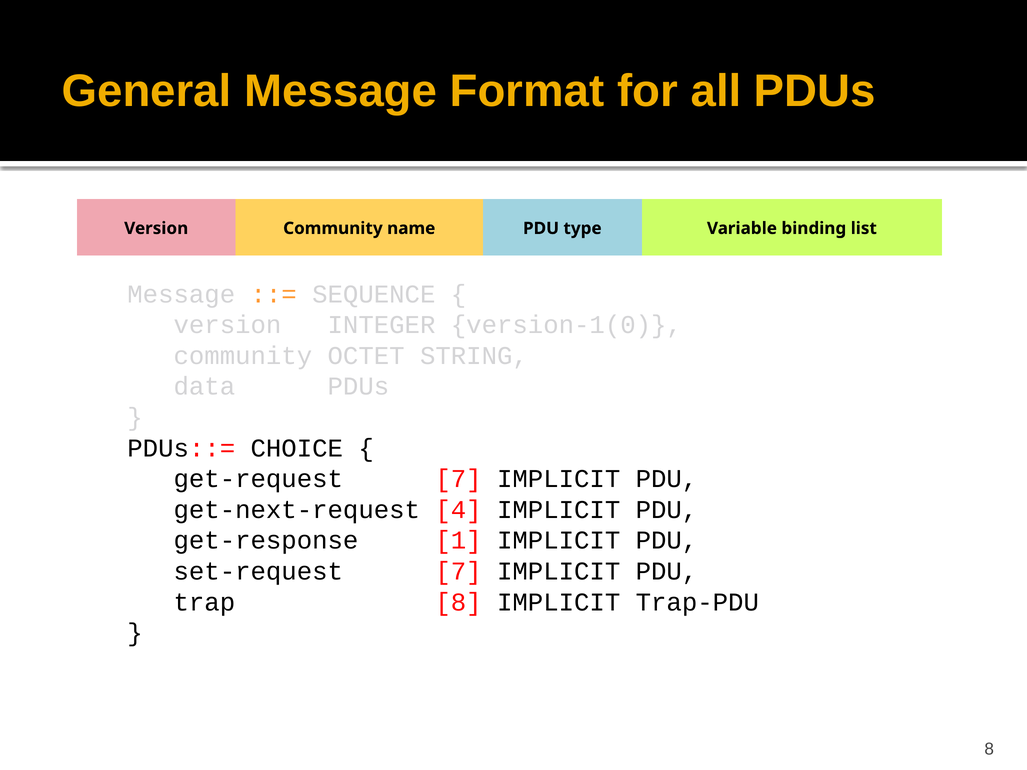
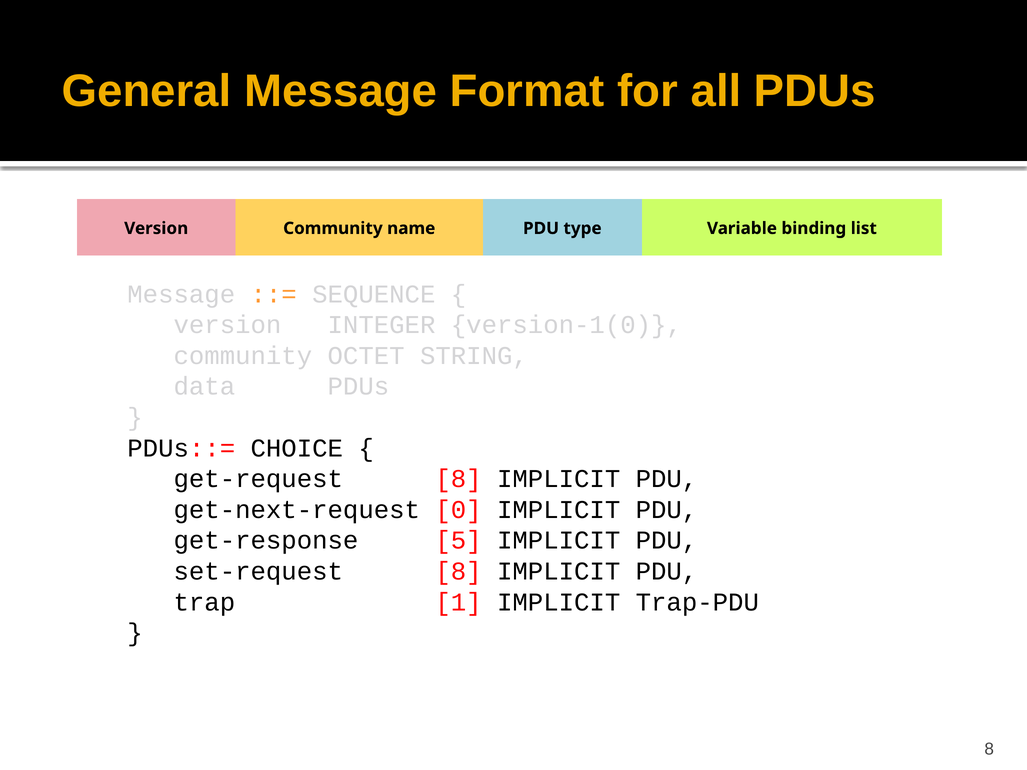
get-request 7: 7 -> 8
4: 4 -> 0
1: 1 -> 5
set-request 7: 7 -> 8
trap 8: 8 -> 1
